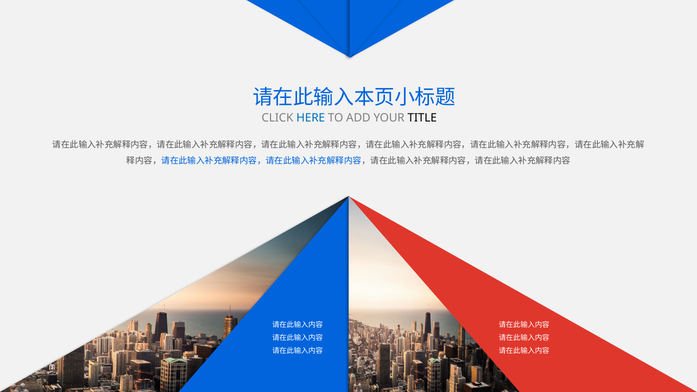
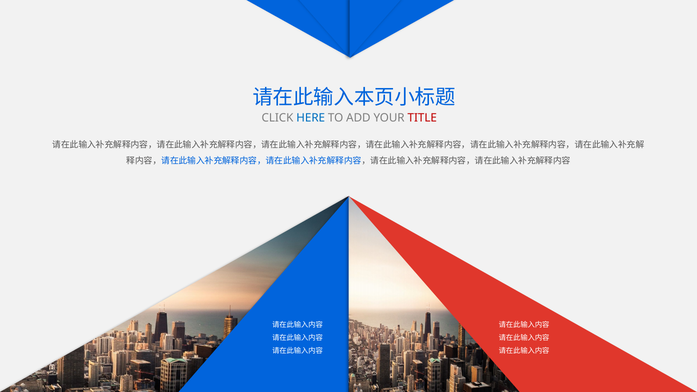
TITLE colour: black -> red
